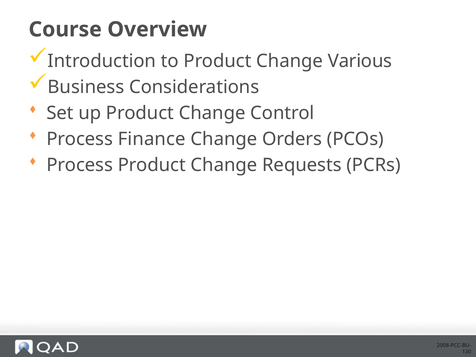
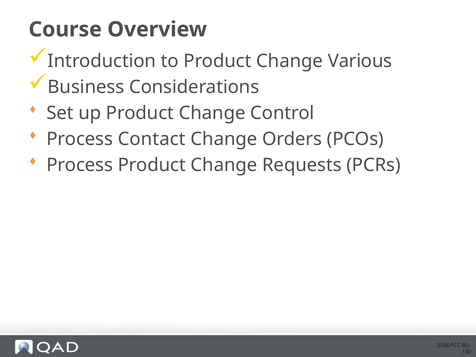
Finance: Finance -> Contact
